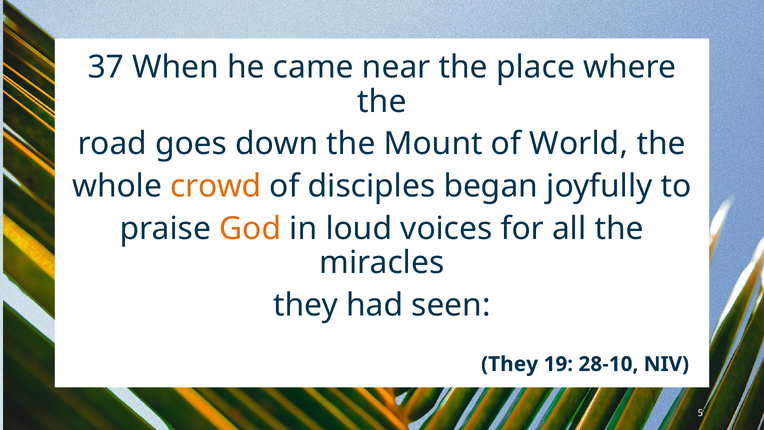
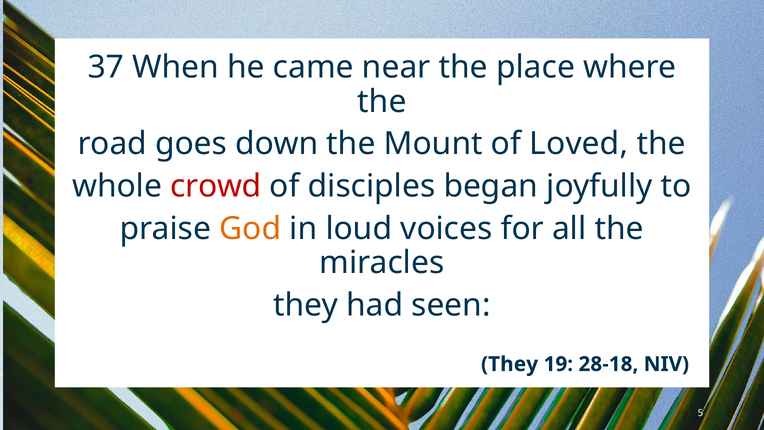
World: World -> Loved
crowd colour: orange -> red
28-10: 28-10 -> 28-18
